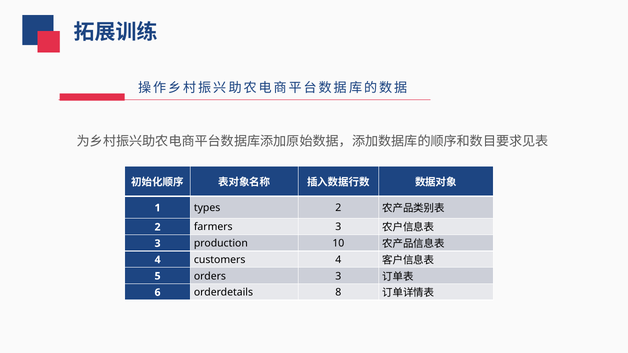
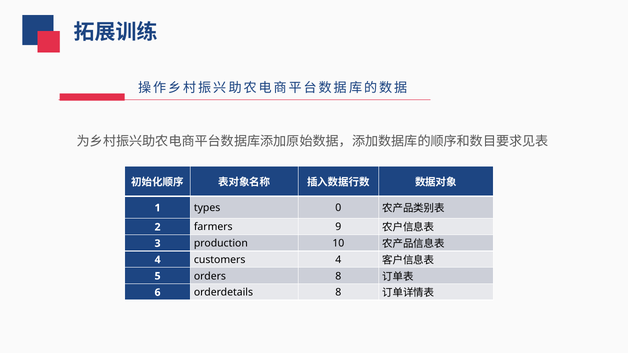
types 2: 2 -> 0
farmers 3: 3 -> 9
orders 3: 3 -> 8
